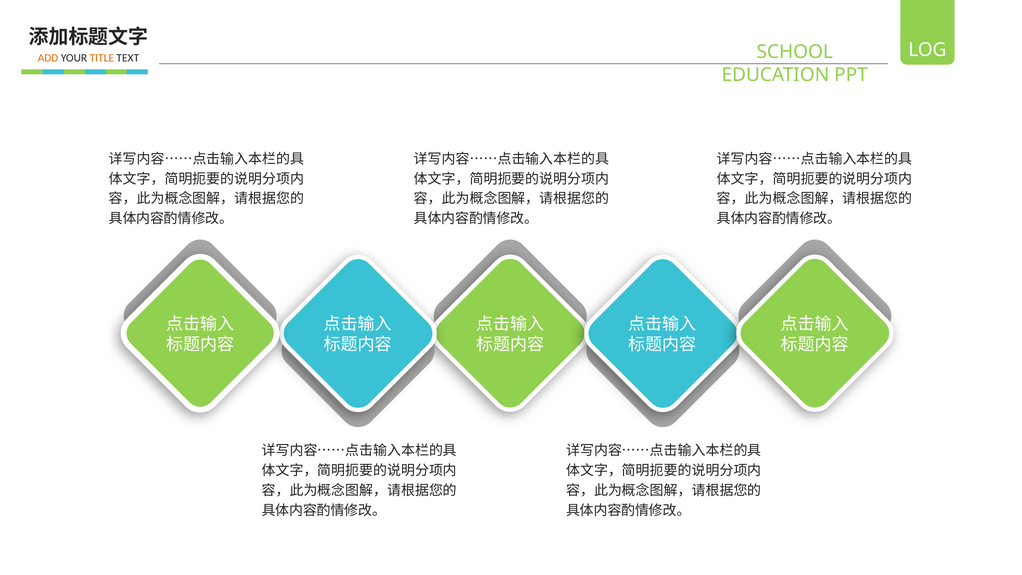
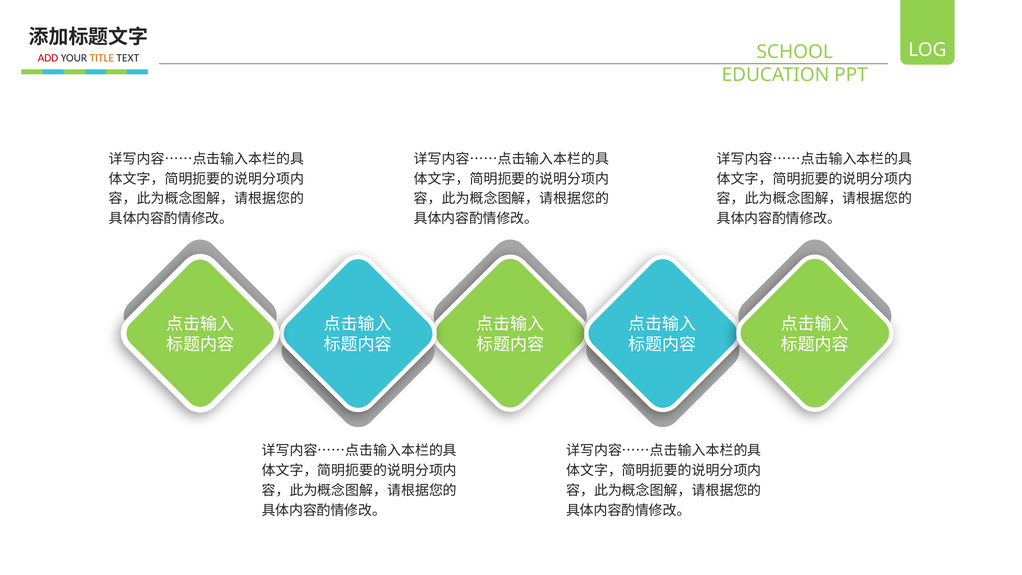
ADD colour: orange -> red
